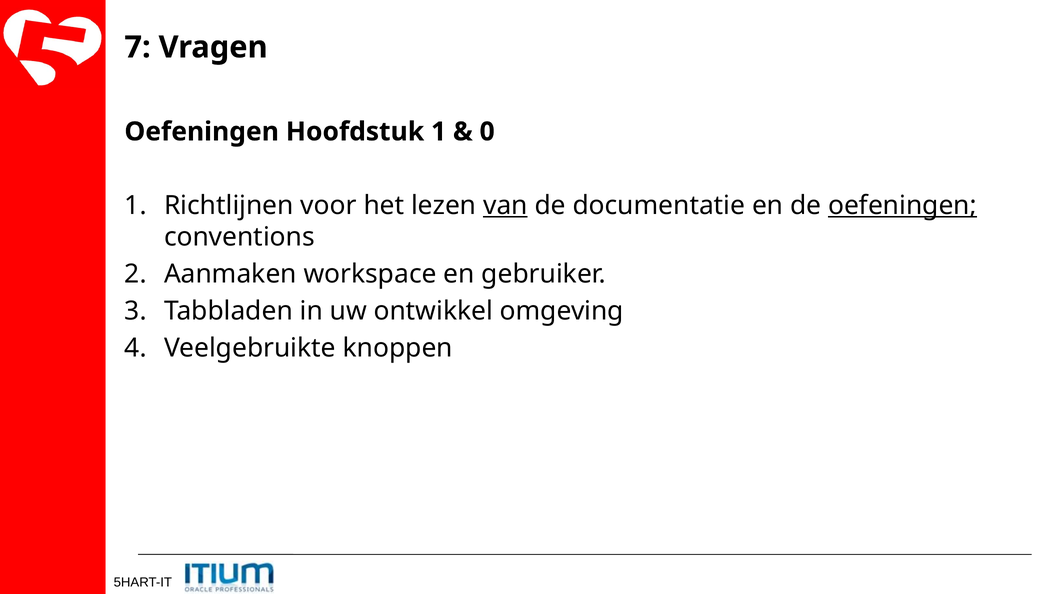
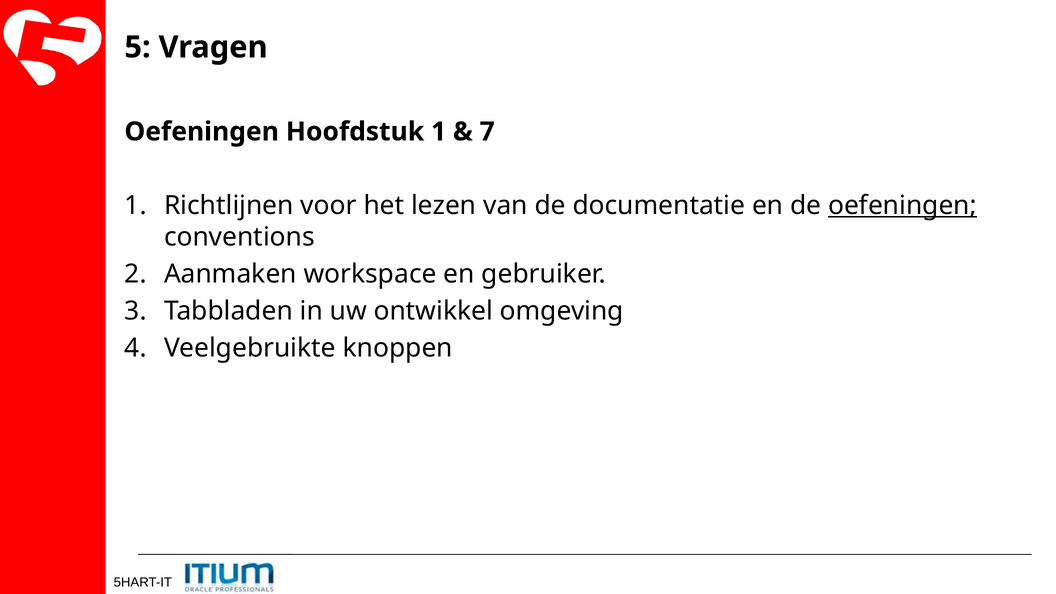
7: 7 -> 5
0: 0 -> 7
van underline: present -> none
